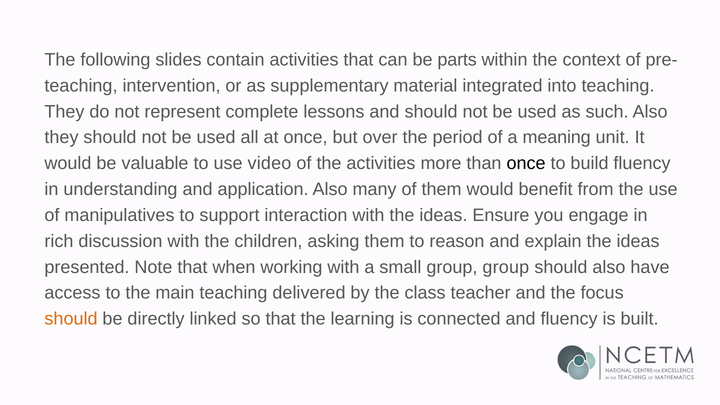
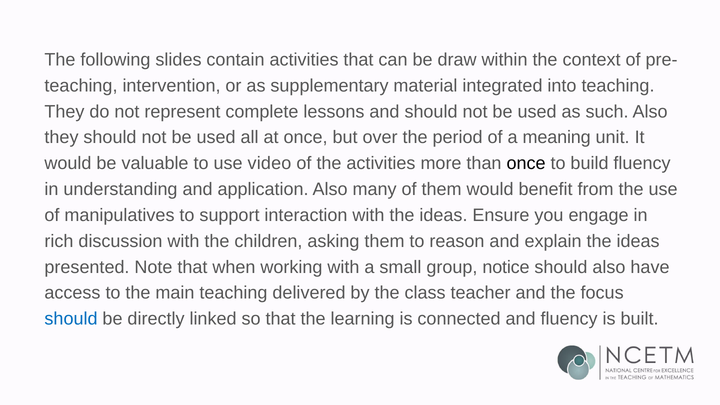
parts: parts -> draw
group group: group -> notice
should at (71, 319) colour: orange -> blue
